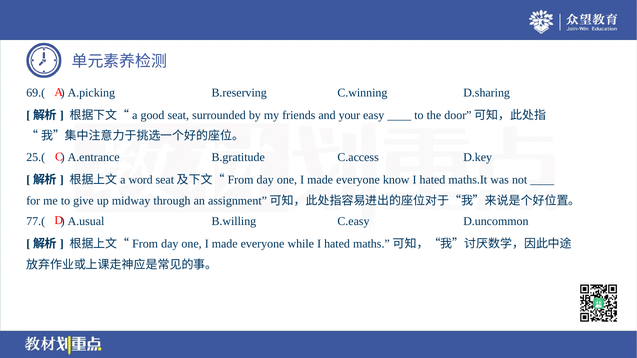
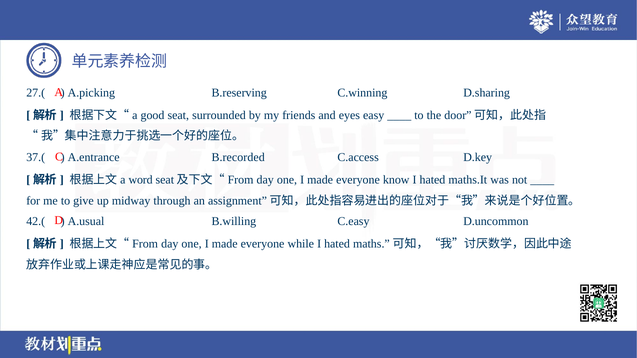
69.(: 69.( -> 27.(
your: your -> eyes
25.(: 25.( -> 37.(
B.gratitude: B.gratitude -> B.recorded
77.(: 77.( -> 42.(
